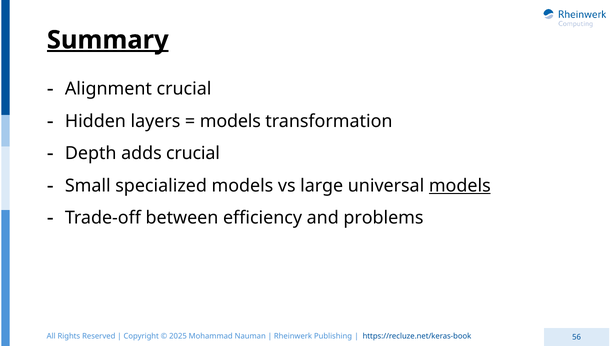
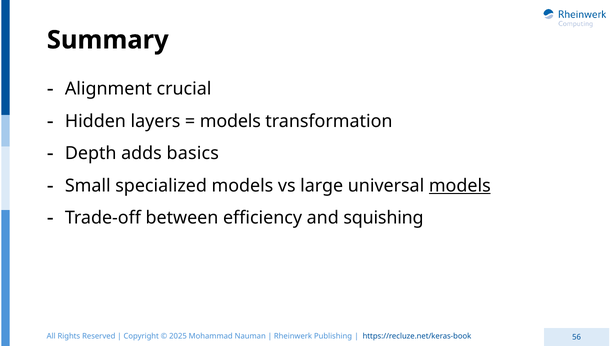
Summary underline: present -> none
adds crucial: crucial -> basics
problems: problems -> squishing
